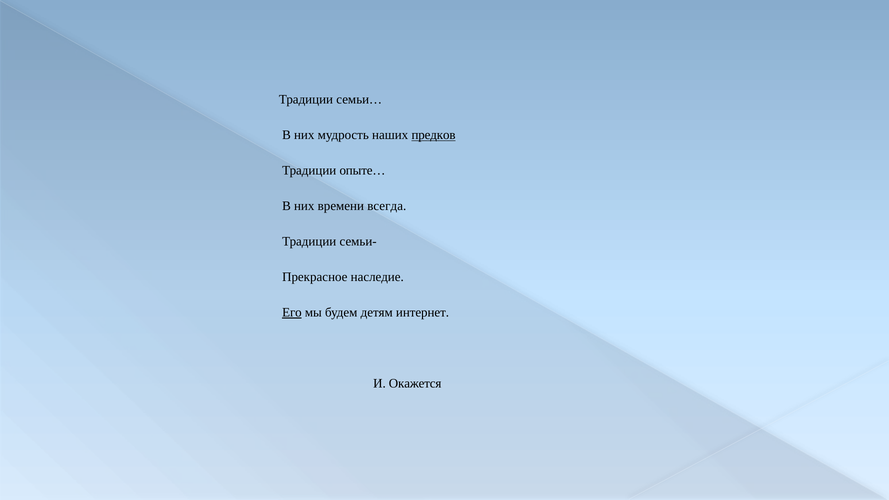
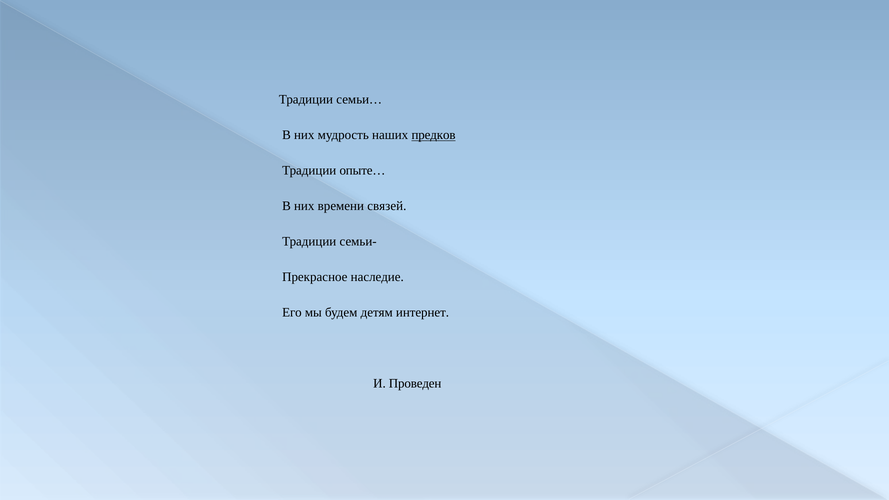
всегда: всегда -> связей
Его underline: present -> none
Окажется: Окажется -> Проведен
